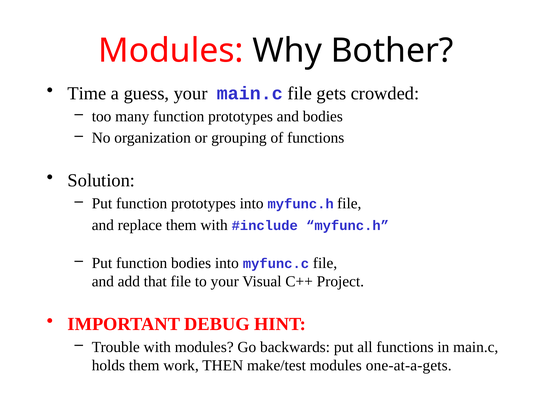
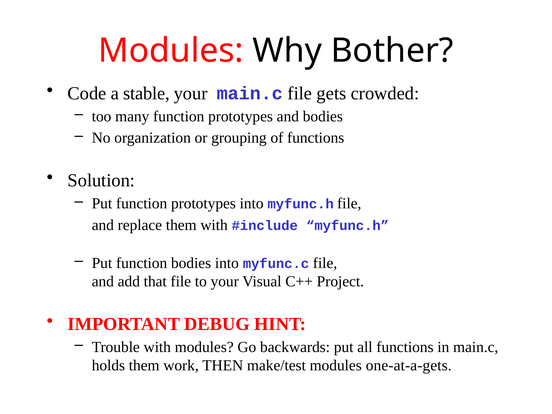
Time: Time -> Code
guess: guess -> stable
